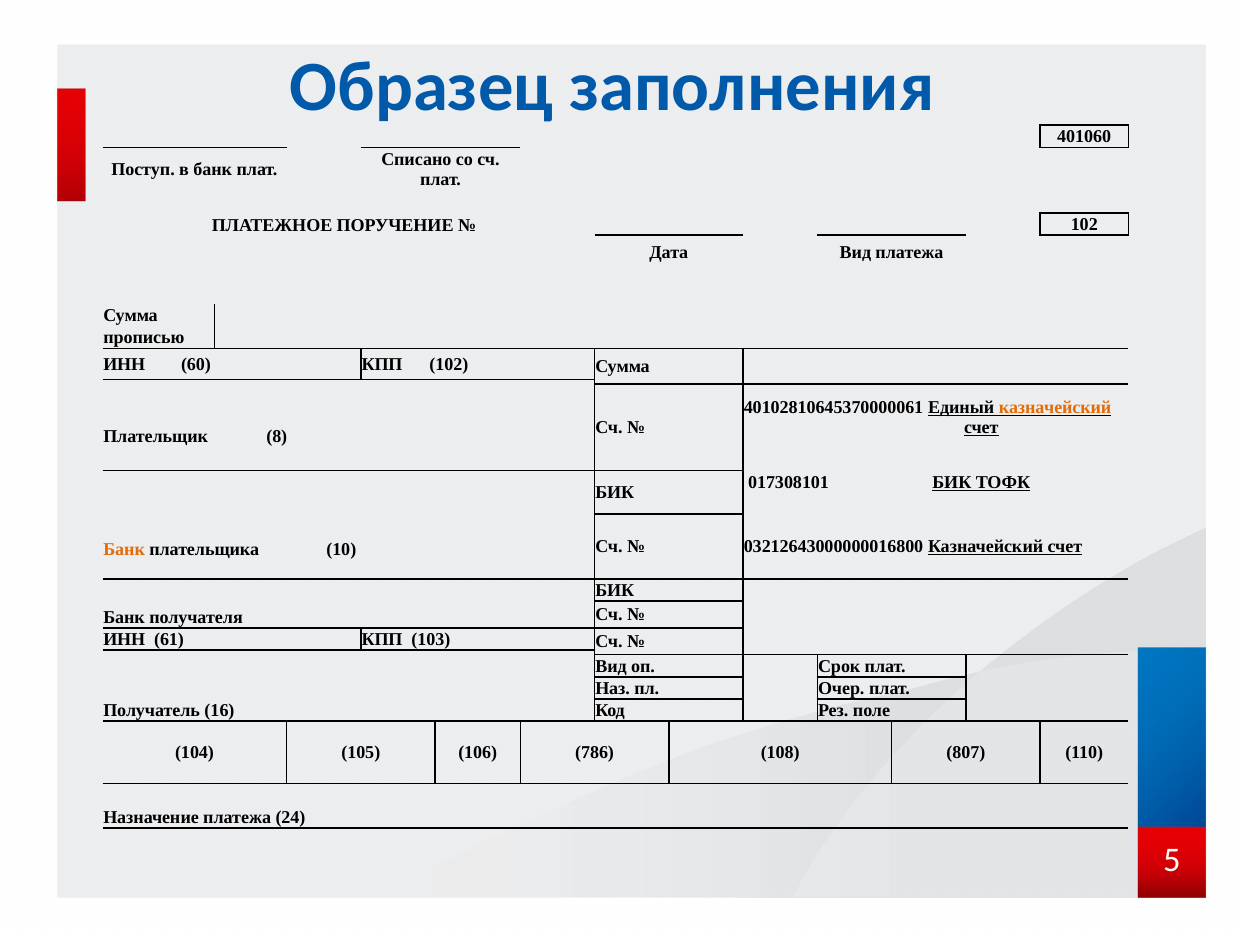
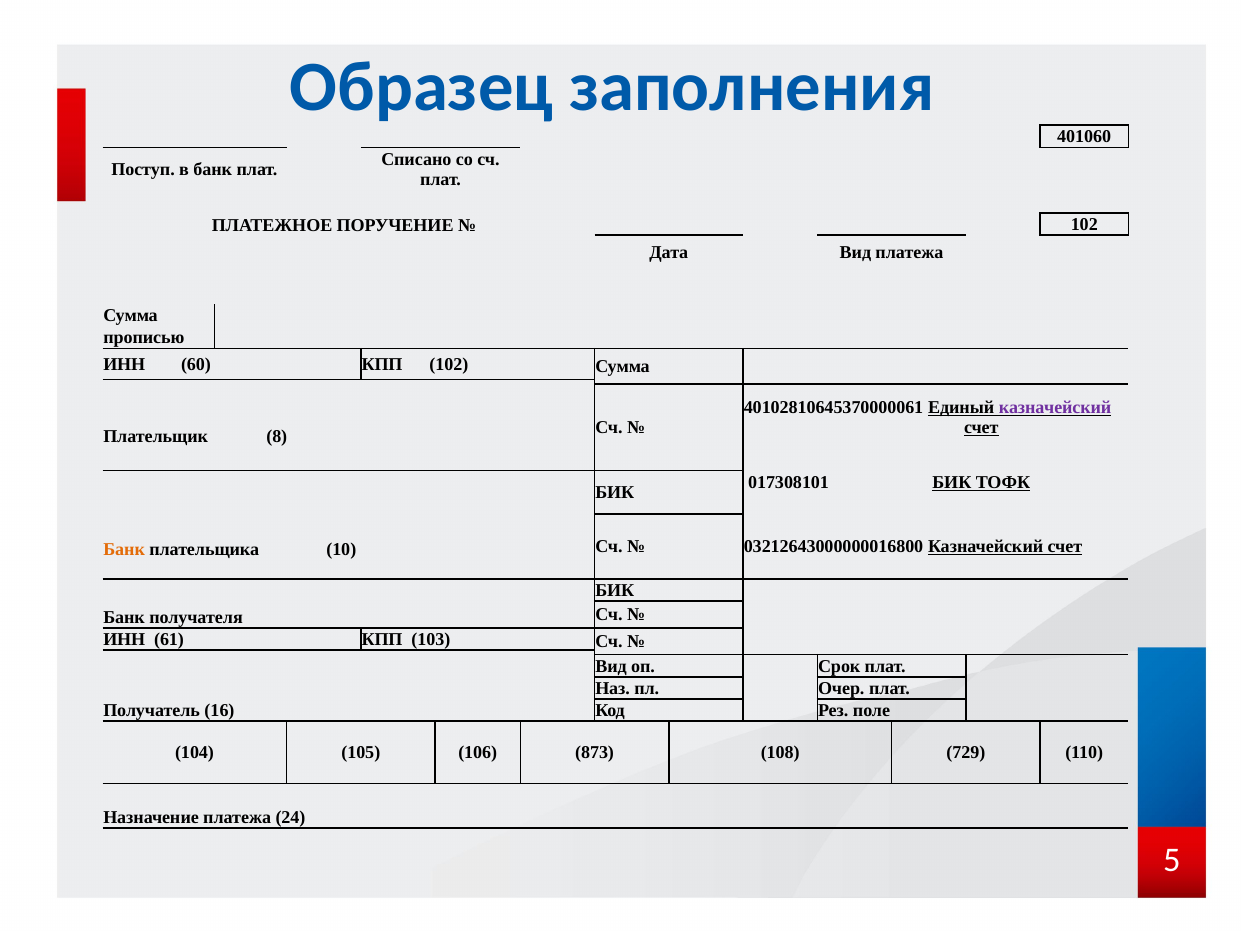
казначейский at (1055, 407) colour: orange -> purple
786: 786 -> 873
807: 807 -> 729
